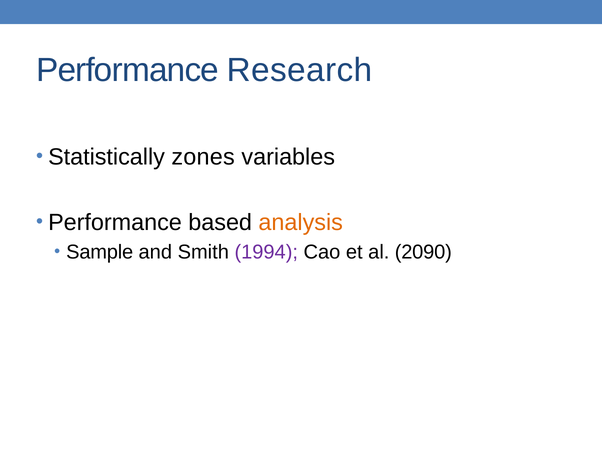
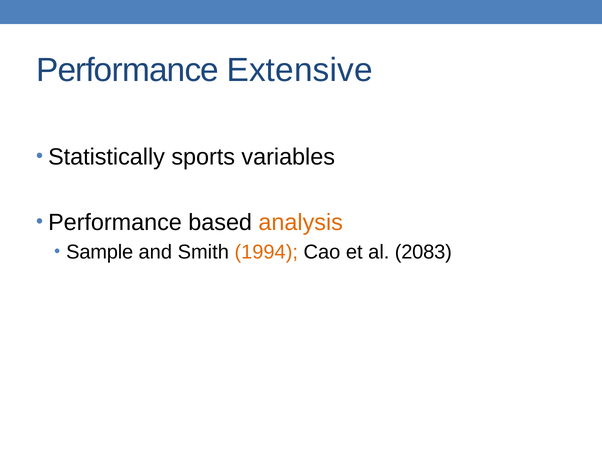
Research: Research -> Extensive
zones: zones -> sports
1994 colour: purple -> orange
2090: 2090 -> 2083
